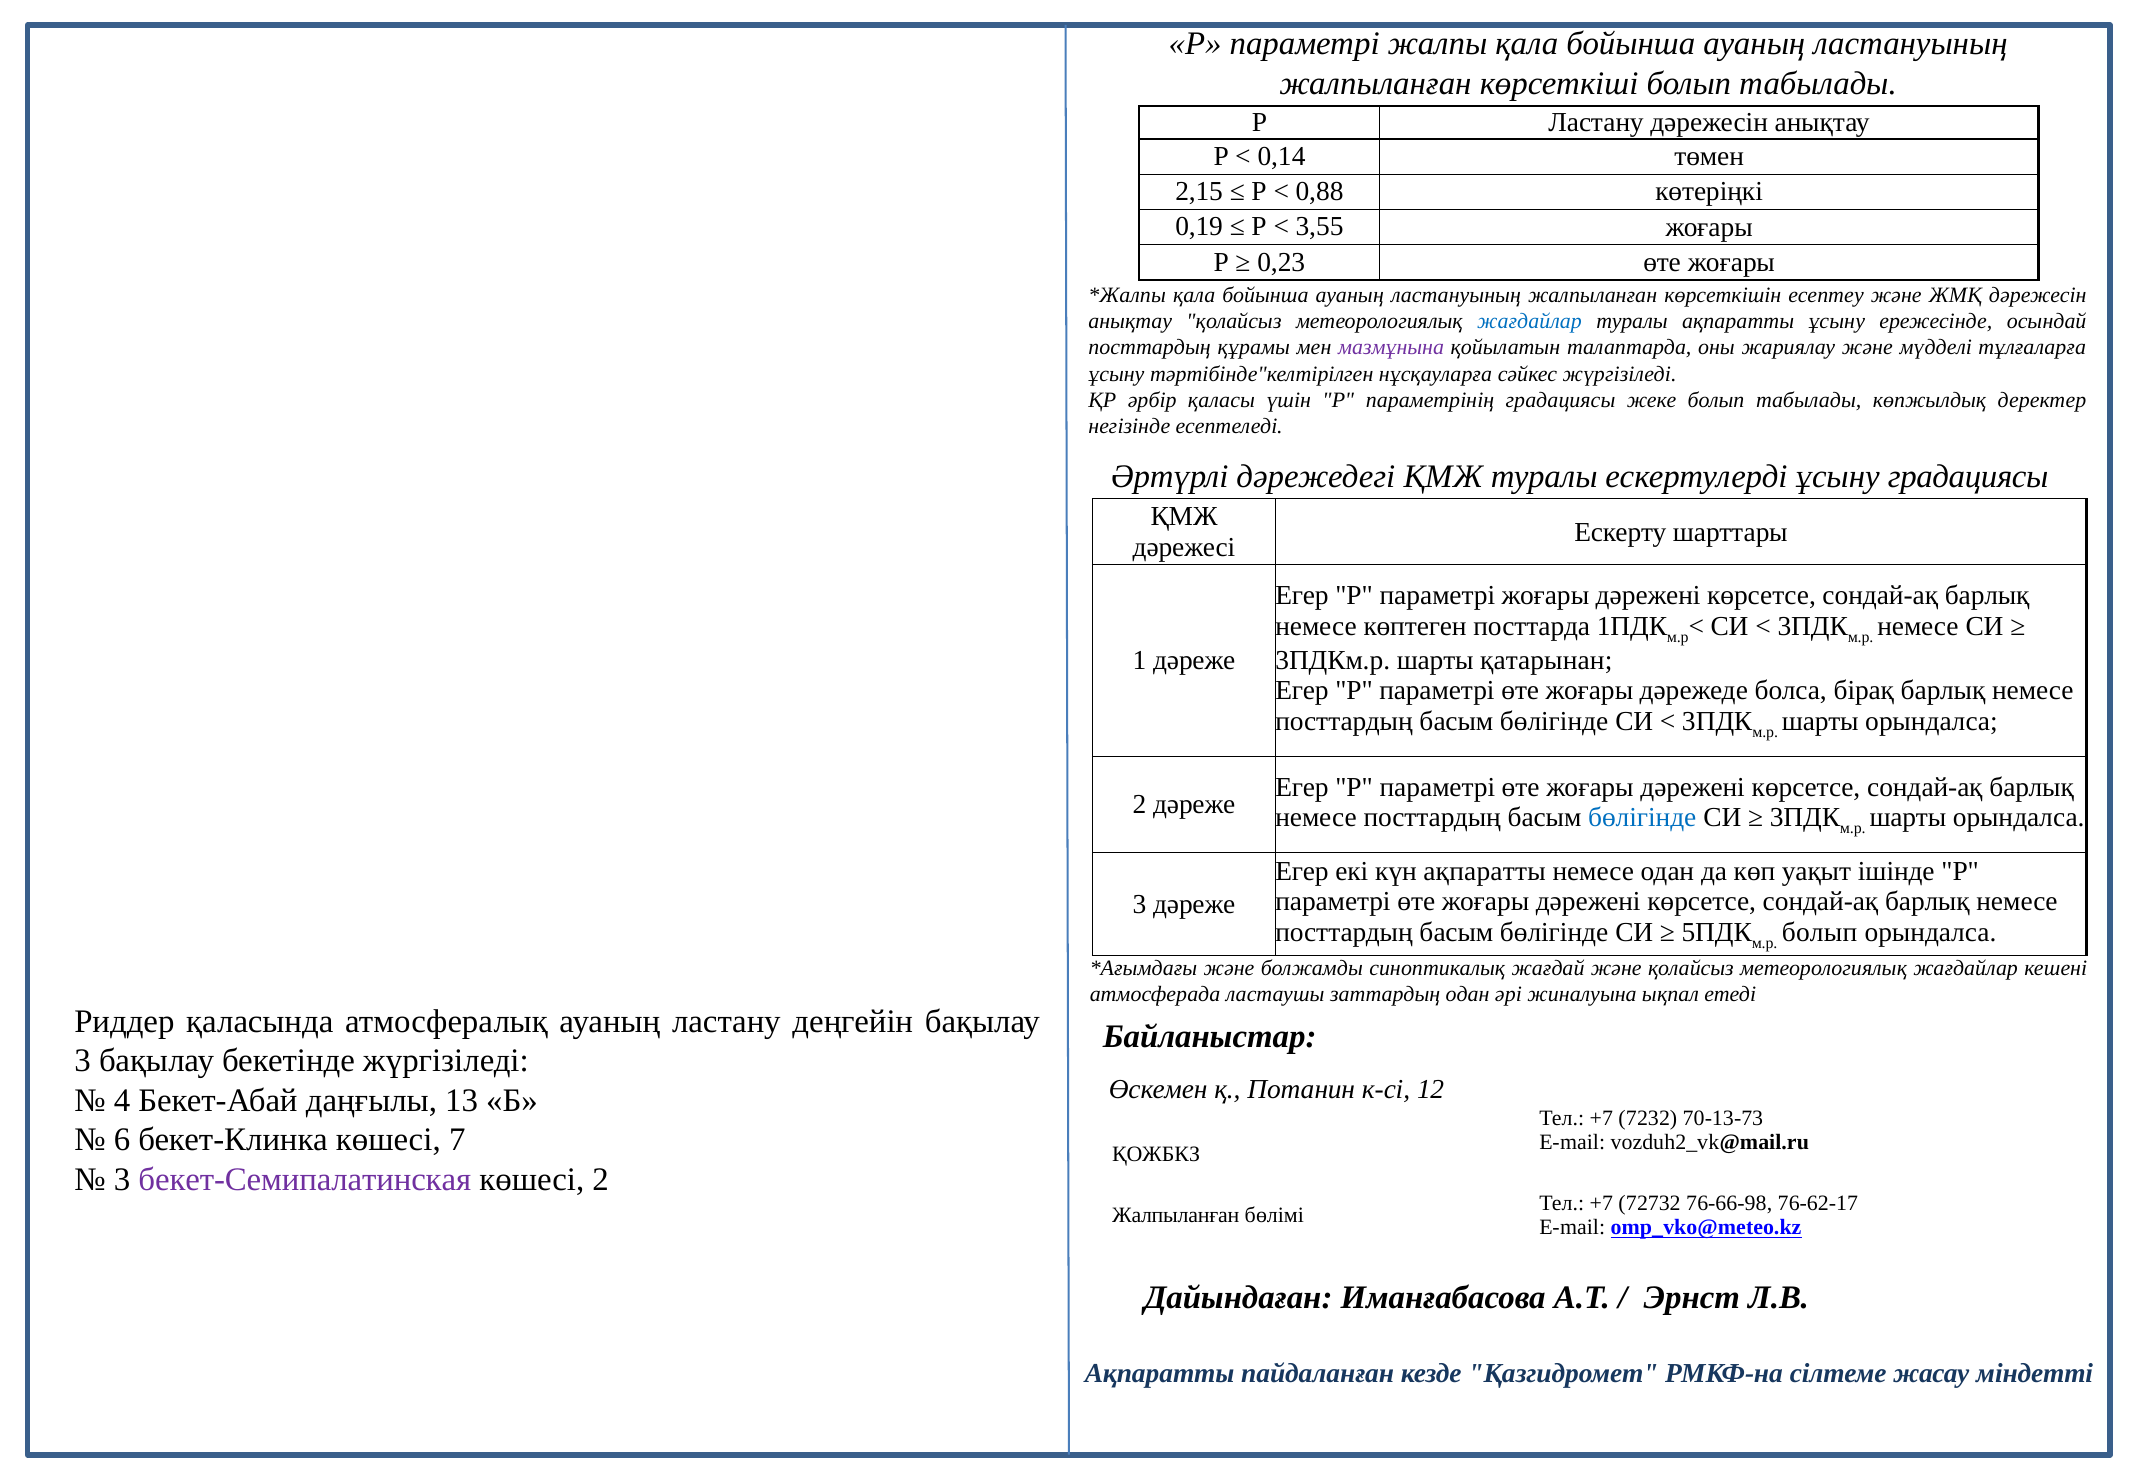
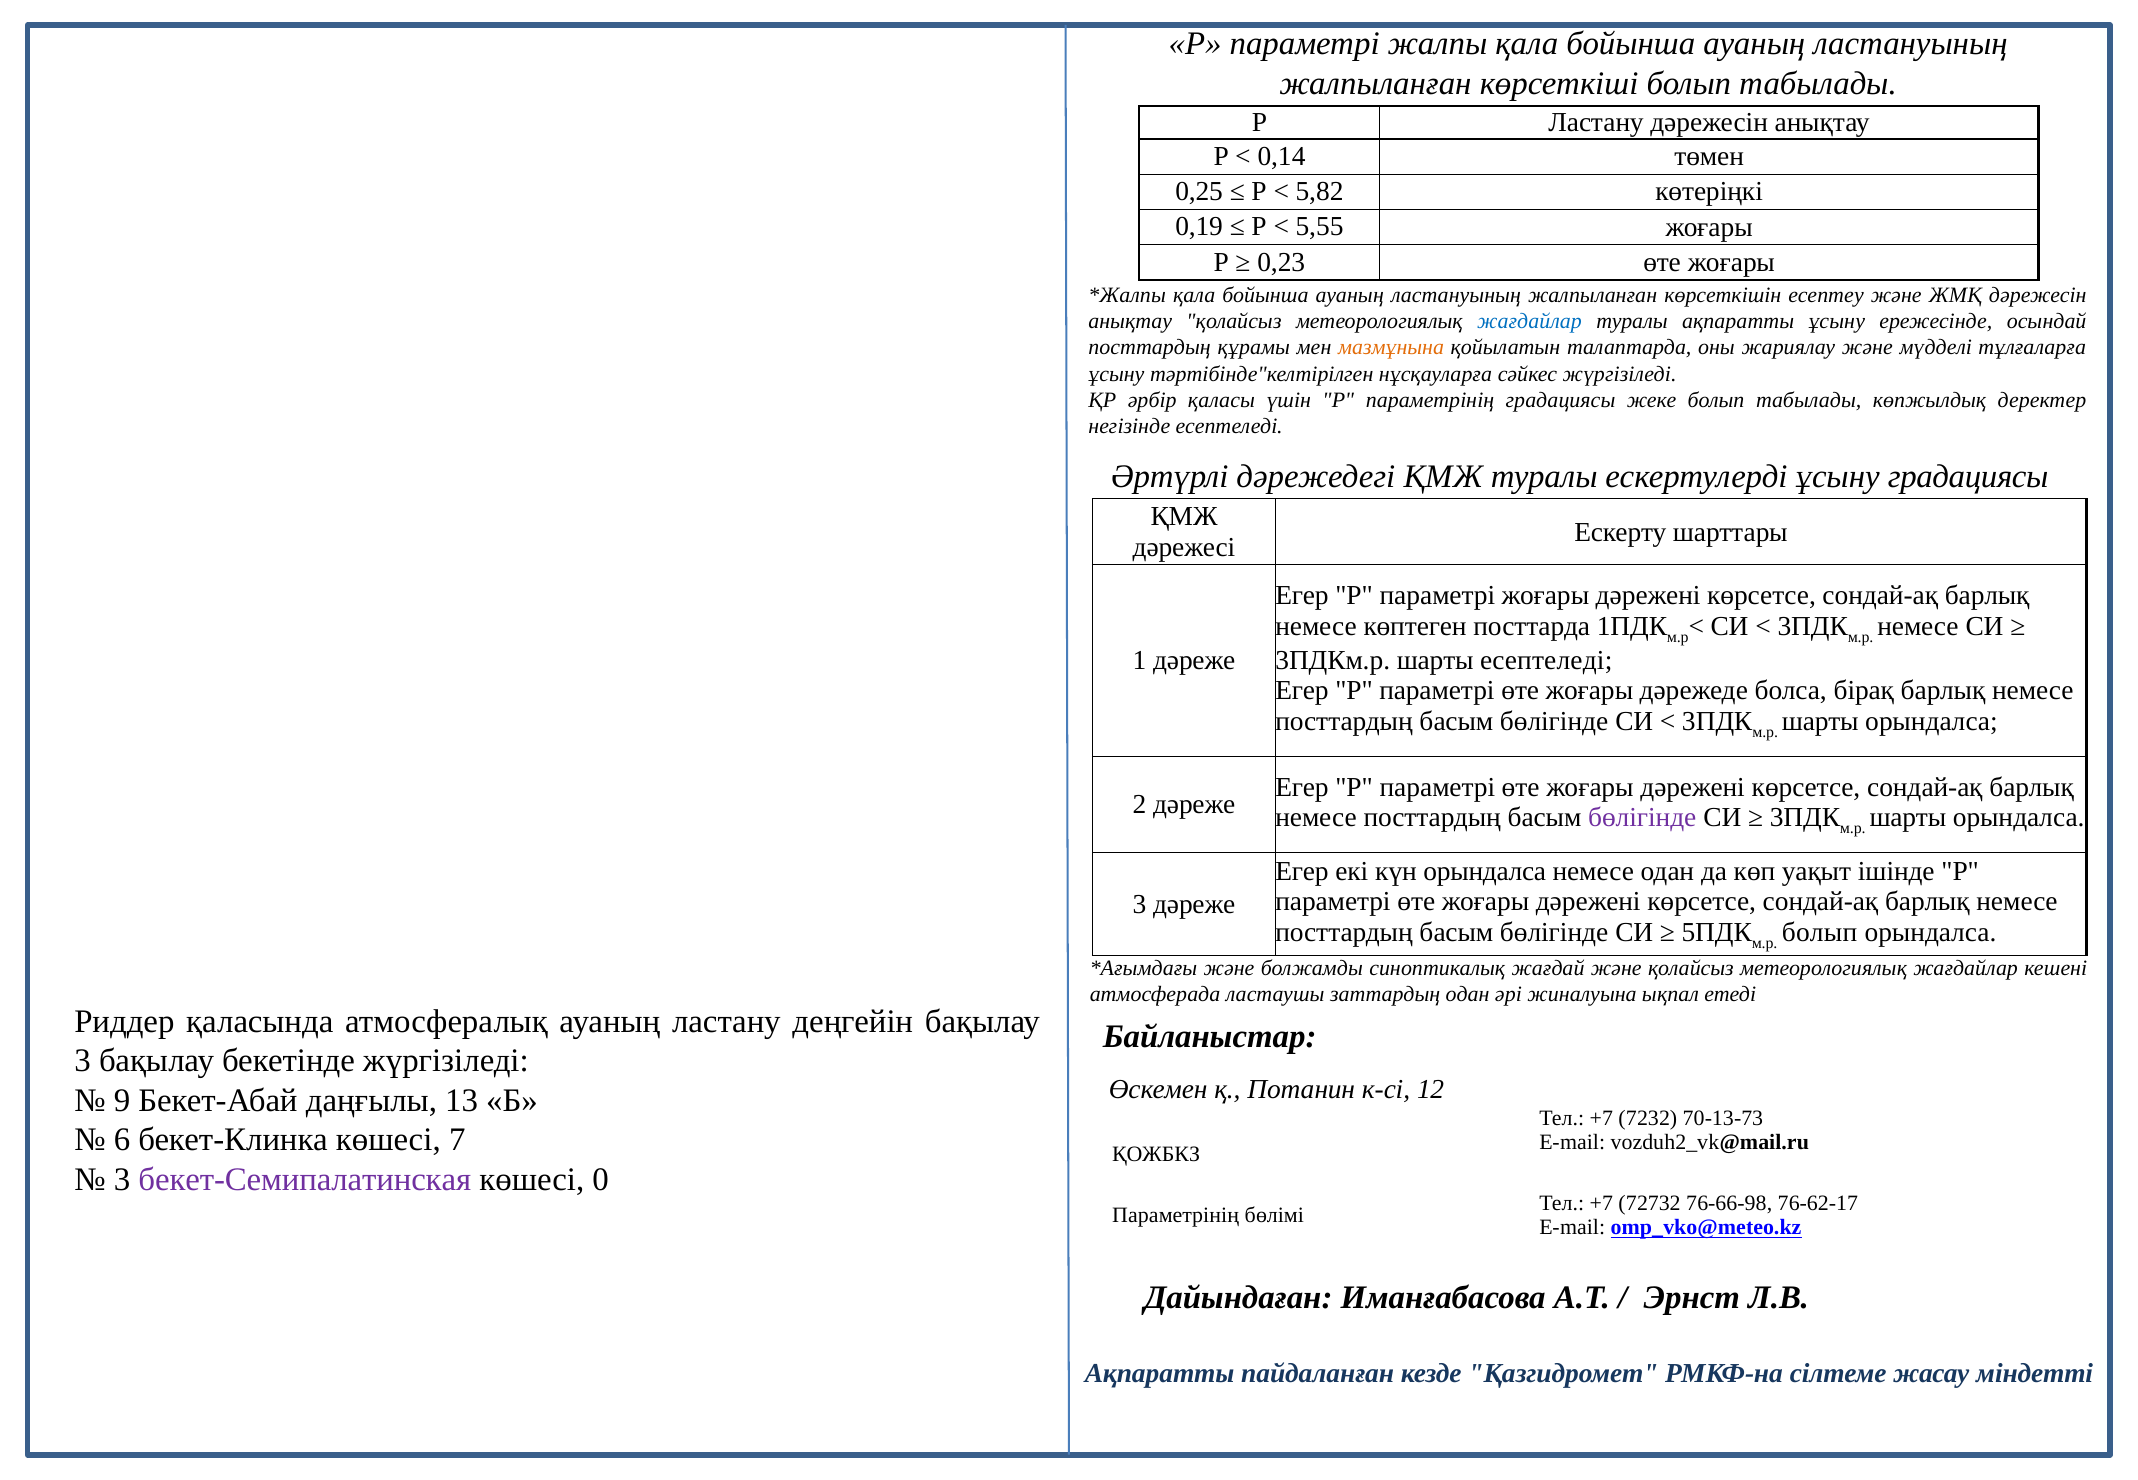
2,15: 2,15 -> 0,25
0,88: 0,88 -> 5,82
3,55: 3,55 -> 5,55
мазмұнына colour: purple -> orange
шарты қатарынан: қатарынан -> есептеледі
бөлігінде at (1642, 817) colour: blue -> purple
күн ақпаратты: ақпаратты -> орындалса
4: 4 -> 9
көшесі 2: 2 -> 0
Жалпыланған at (1176, 1216): Жалпыланған -> Параметрінің
